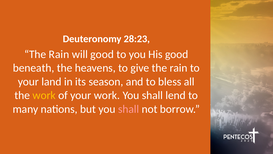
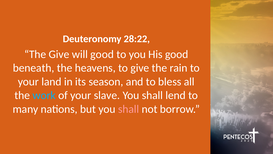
28:23: 28:23 -> 28:22
Rain at (59, 54): Rain -> Give
work at (44, 95) colour: yellow -> light blue
your work: work -> slave
